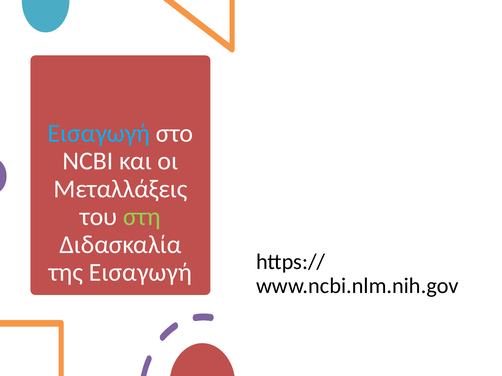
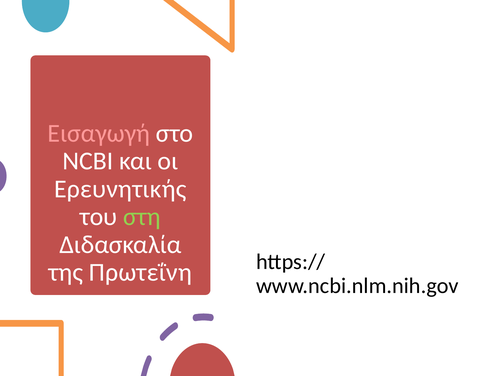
Εισαγωγή at (99, 134) colour: light blue -> pink
Μεταλλάξεις: Μεταλλάξεις -> Ερευνητικής
της Εισαγωγή: Εισαγωγή -> Πρωτεΐνη
